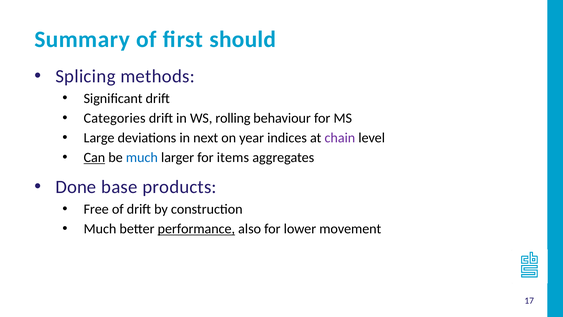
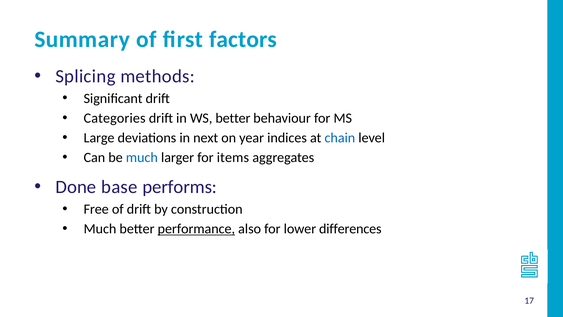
should: should -> factors
WS rolling: rolling -> better
chain colour: purple -> blue
Can underline: present -> none
products: products -> performs
movement: movement -> differences
